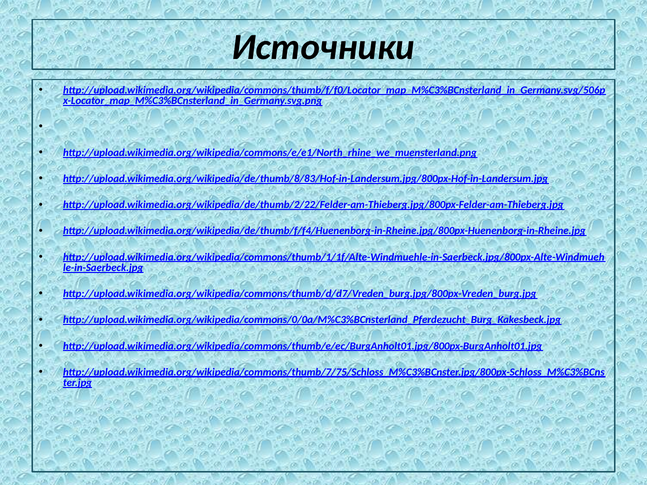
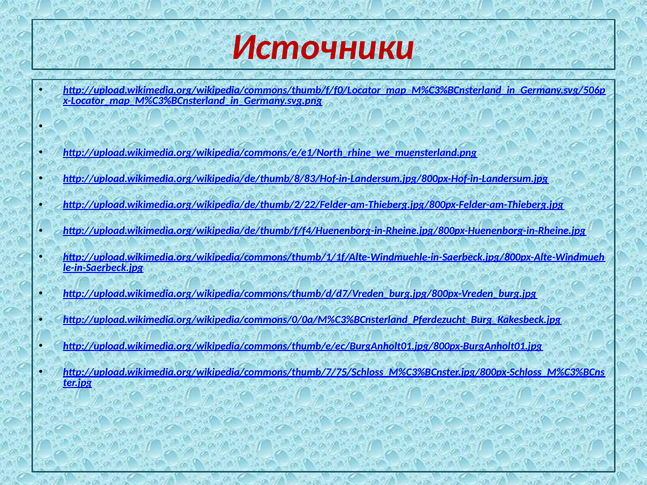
Источники colour: black -> red
